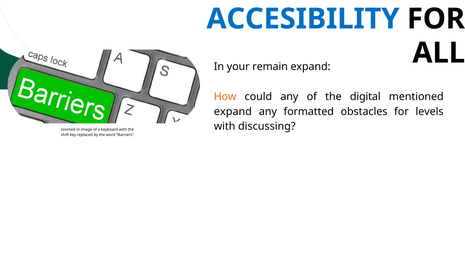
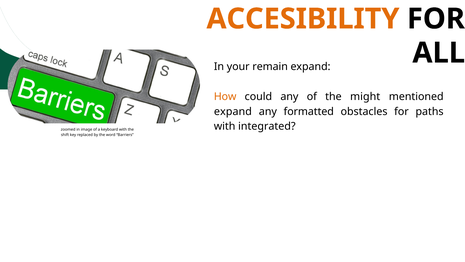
ACCESIBILITY colour: blue -> orange
digital: digital -> might
levels: levels -> paths
discussing: discussing -> integrated
